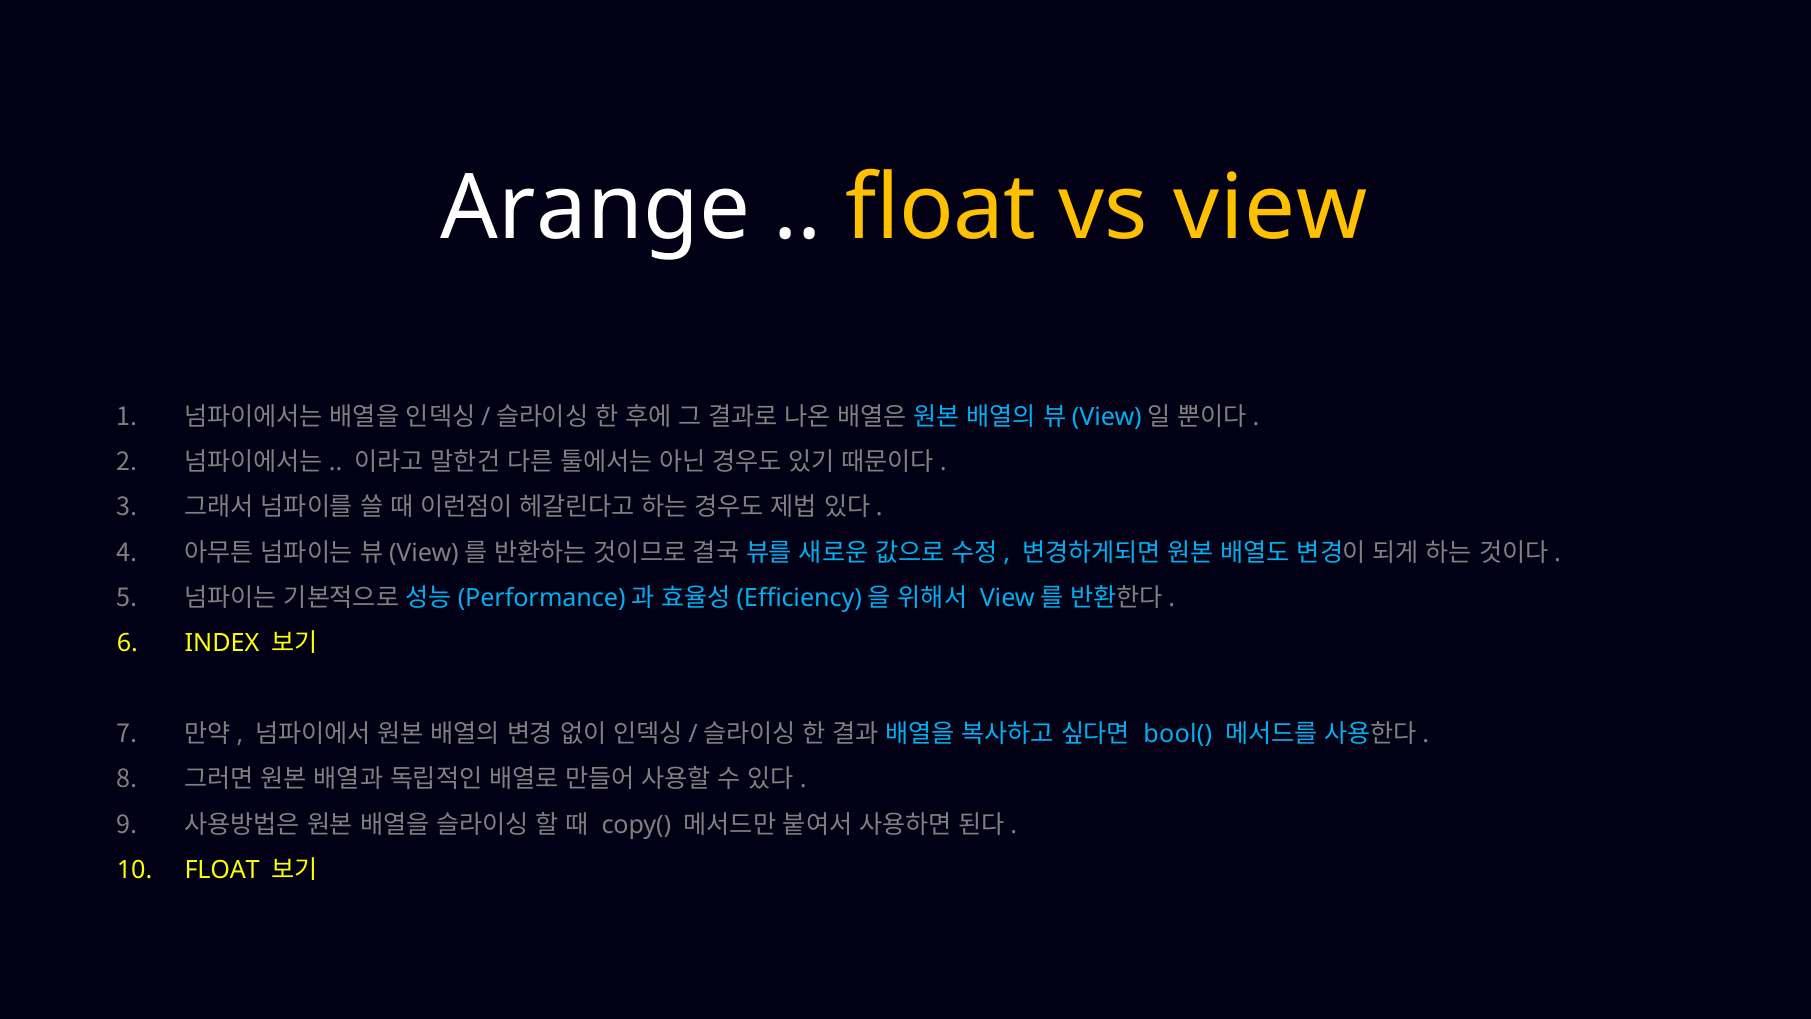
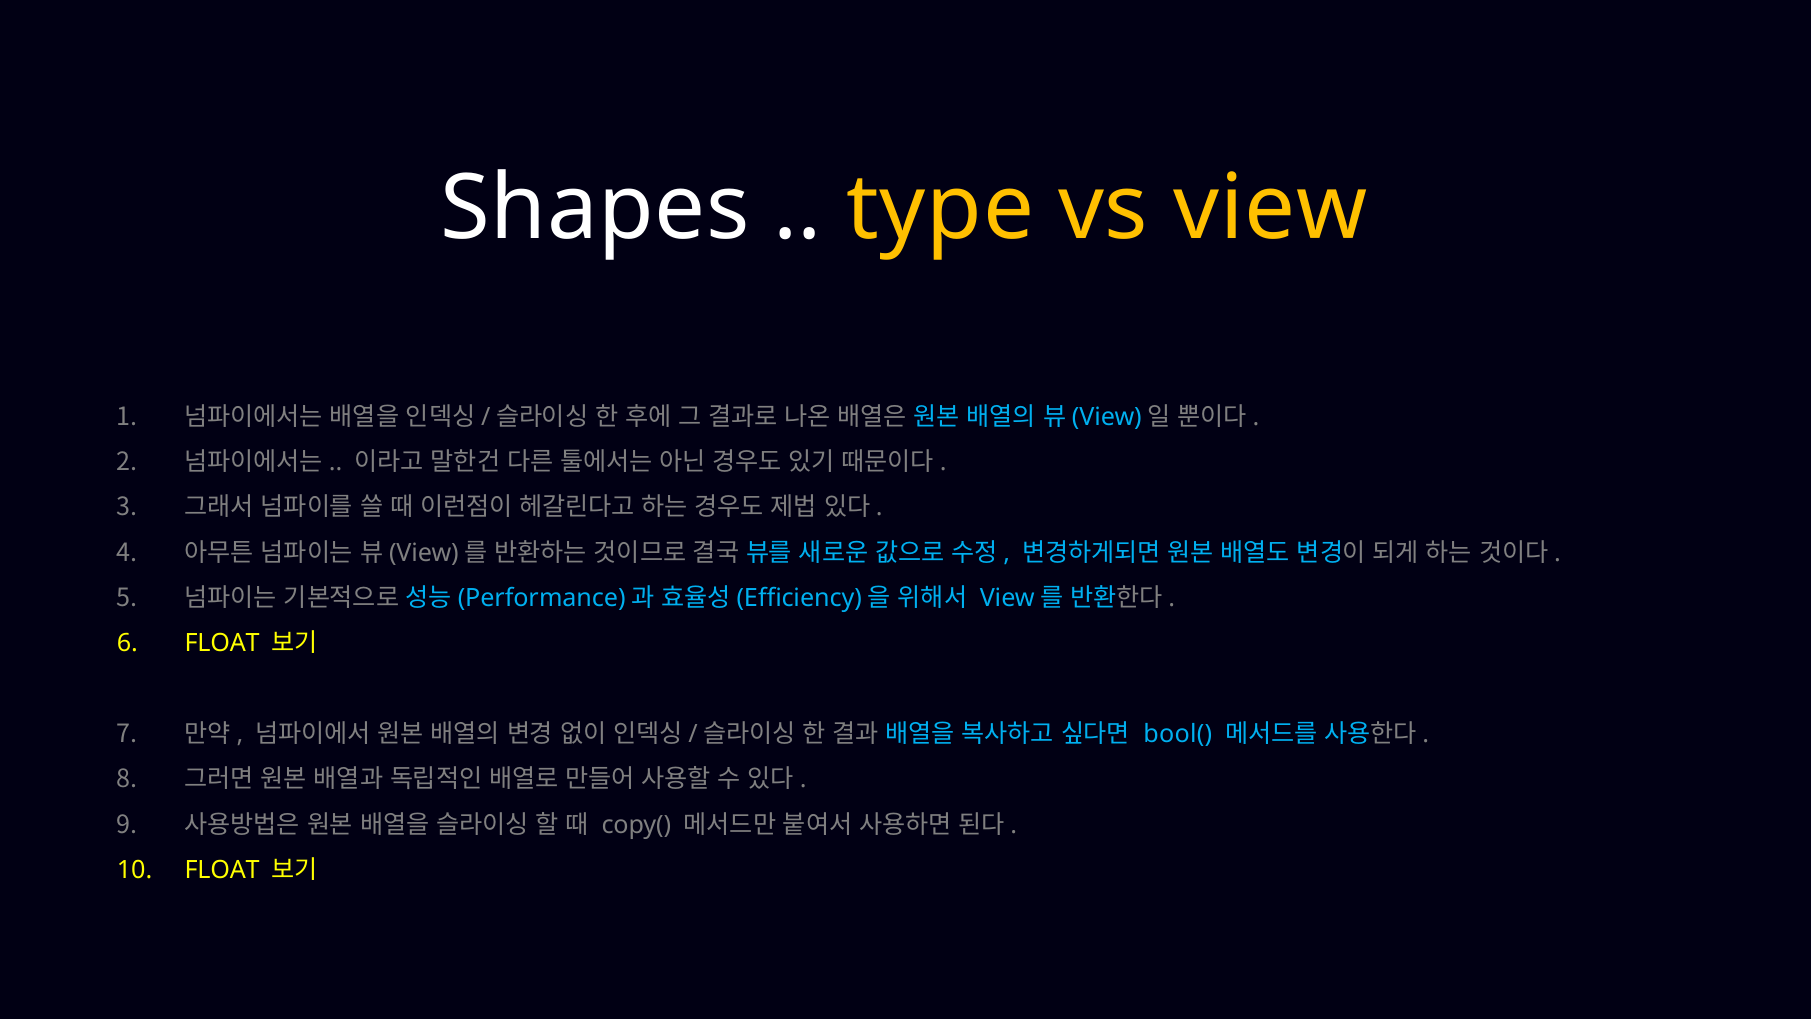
Arange: Arange -> Shapes
float at (941, 208): float -> type
INDEX at (222, 643): INDEX -> FLOAT
